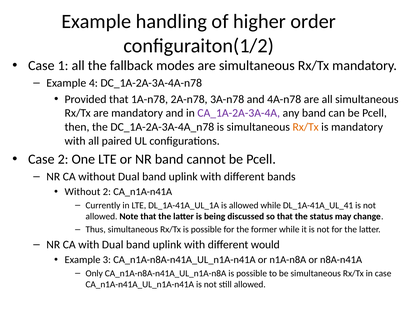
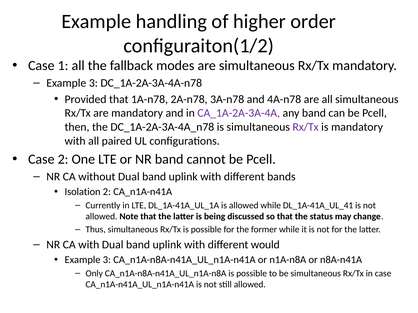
4 at (93, 83): 4 -> 3
Rx/Tx at (306, 127) colour: orange -> purple
Without at (83, 192): Without -> Isolation
